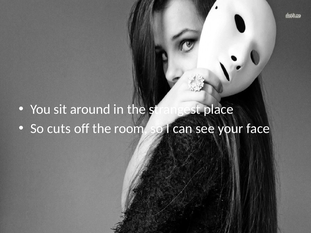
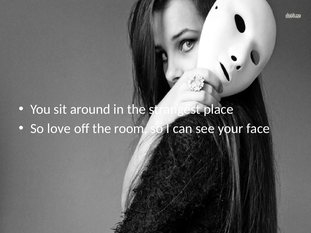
cuts: cuts -> love
